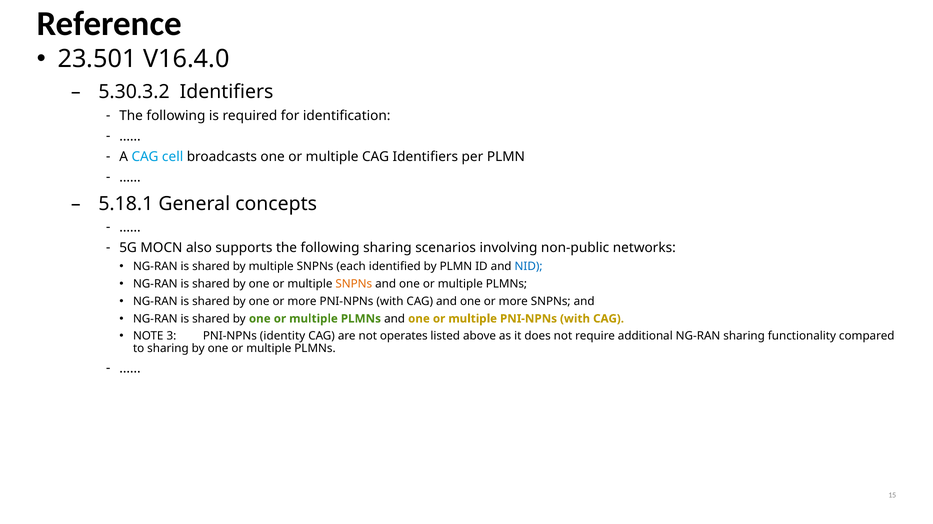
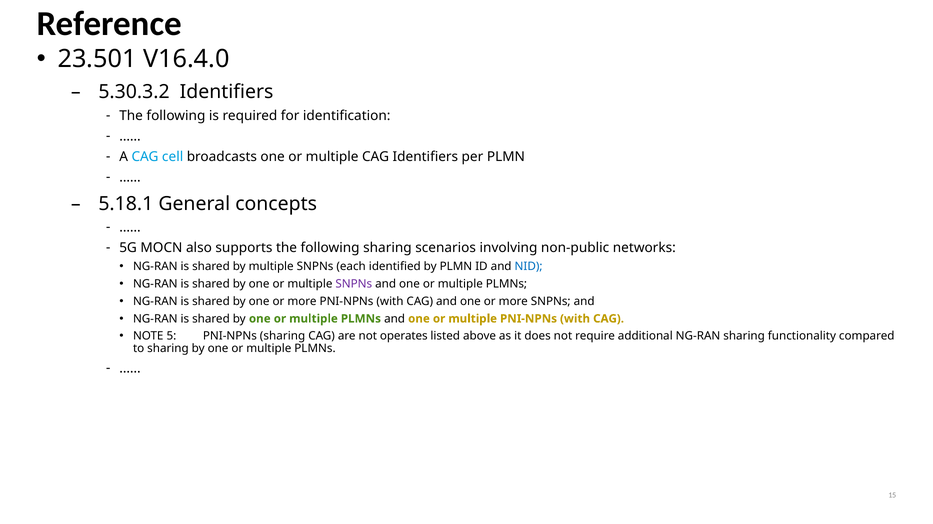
SNPNs at (354, 284) colour: orange -> purple
3: 3 -> 5
PNI-NPNs identity: identity -> sharing
